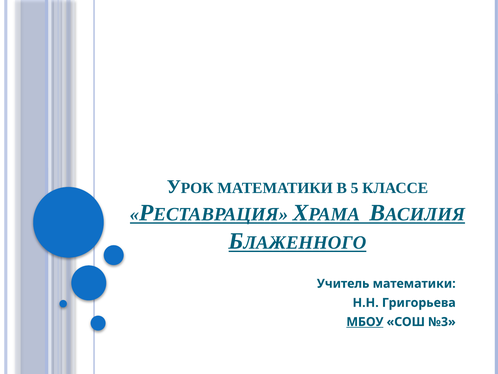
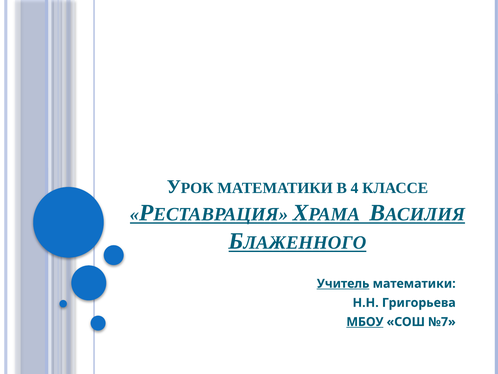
5: 5 -> 4
Учитель underline: none -> present
№3: №3 -> №7
